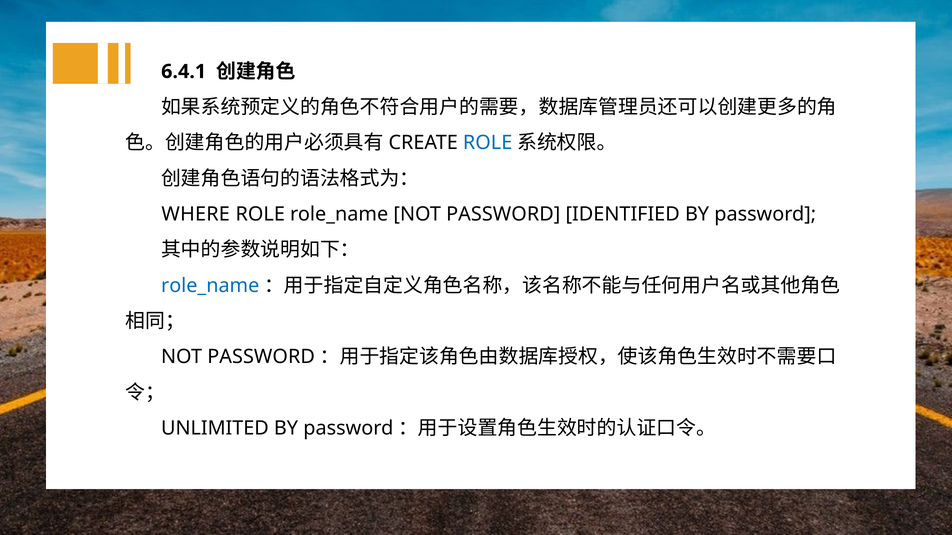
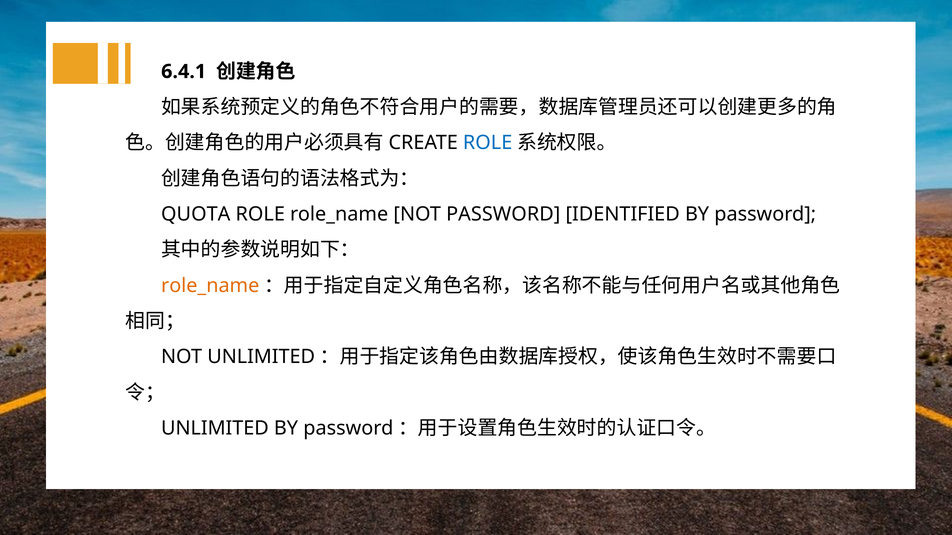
WHERE: WHERE -> QUOTA
role_name at (210, 286) colour: blue -> orange
PASSWORD at (261, 357): PASSWORD -> UNLIMITED
